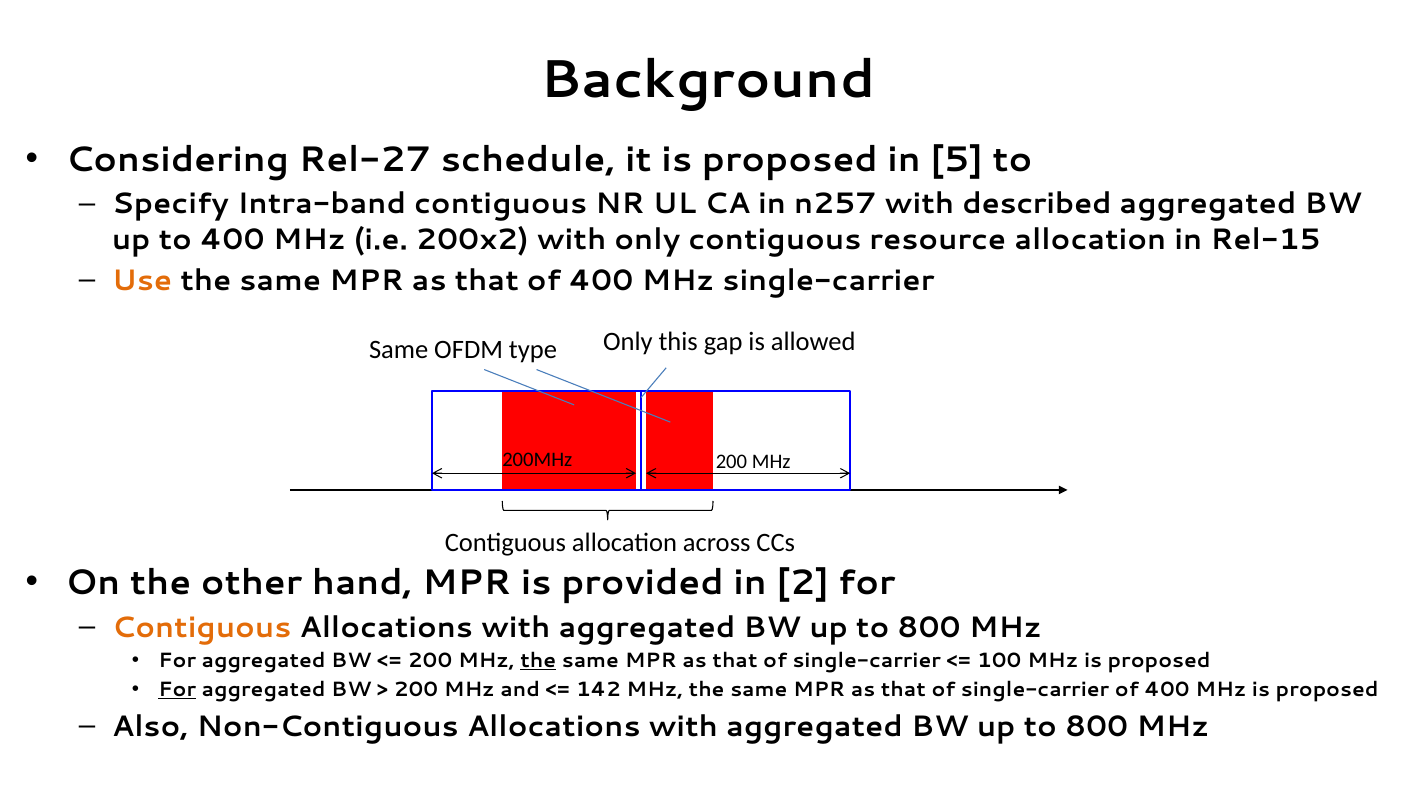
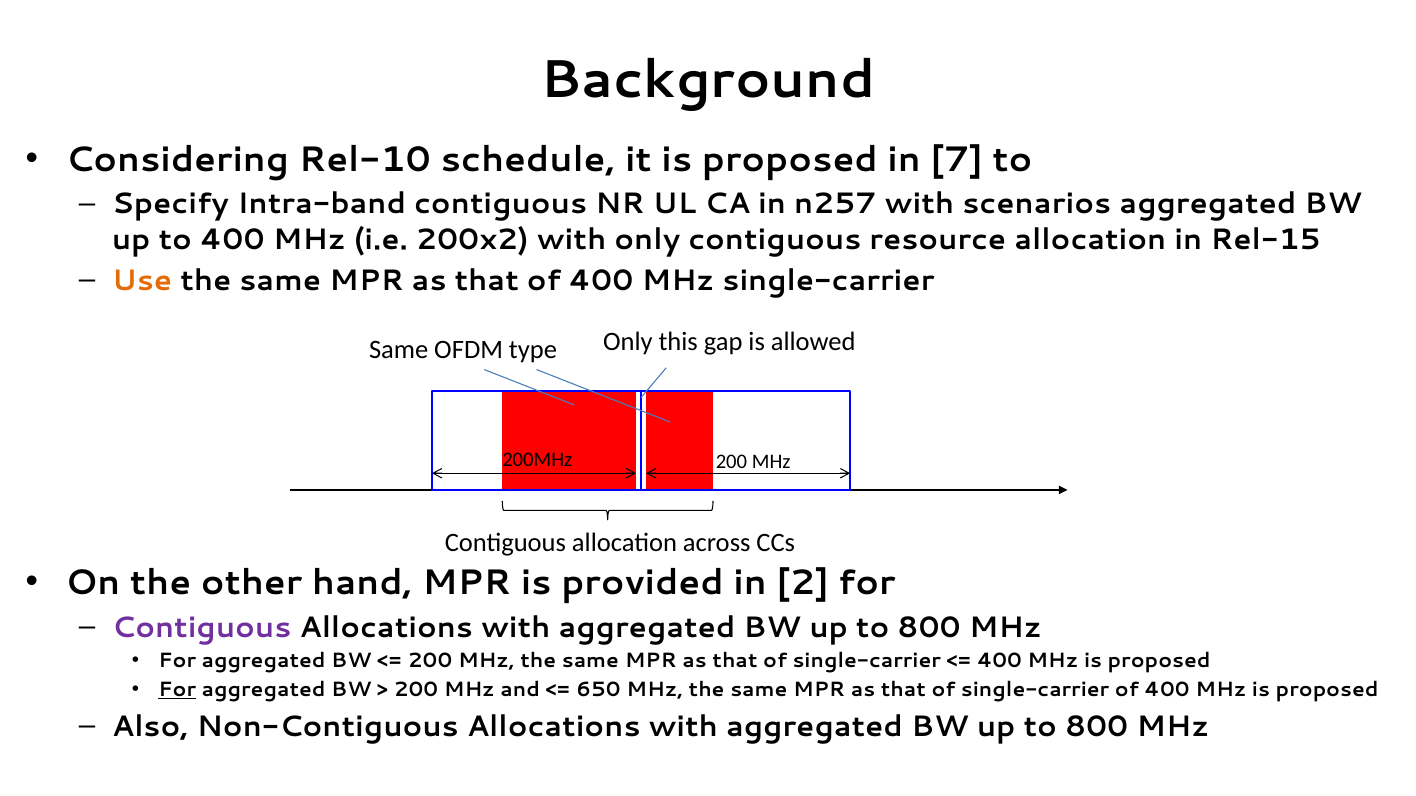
Rel-27: Rel-27 -> Rel-10
5: 5 -> 7
described: described -> scenarios
Contiguous at (202, 628) colour: orange -> purple
the at (538, 661) underline: present -> none
100 at (999, 661): 100 -> 400
142: 142 -> 650
